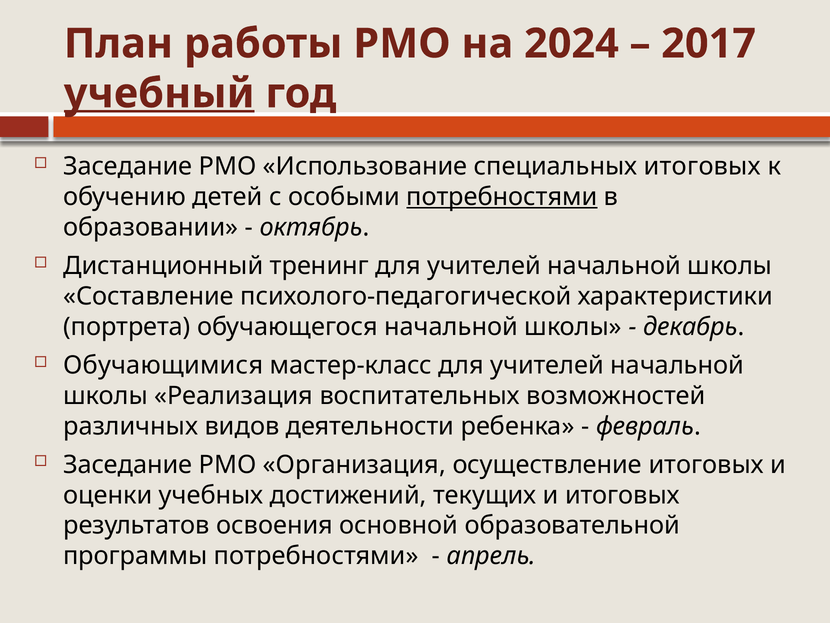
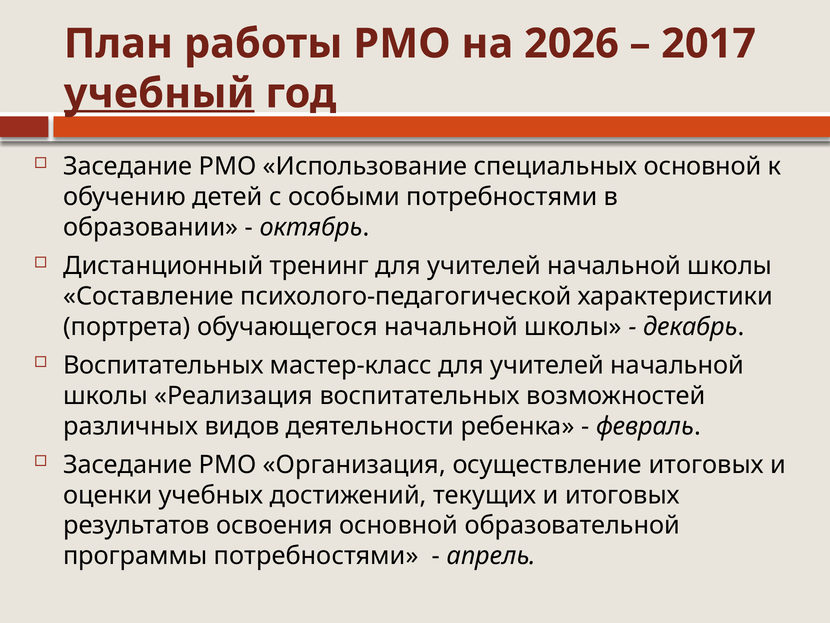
2024: 2024 -> 2026
специальных итоговых: итоговых -> основной
потребностями at (502, 197) underline: present -> none
Обучающимися at (163, 365): Обучающимися -> Воспитательных
